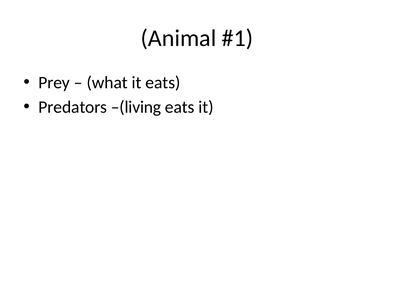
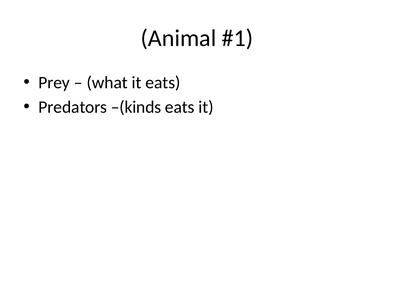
–(living: –(living -> –(kinds
